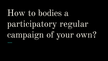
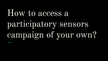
bodies: bodies -> access
regular: regular -> sensors
